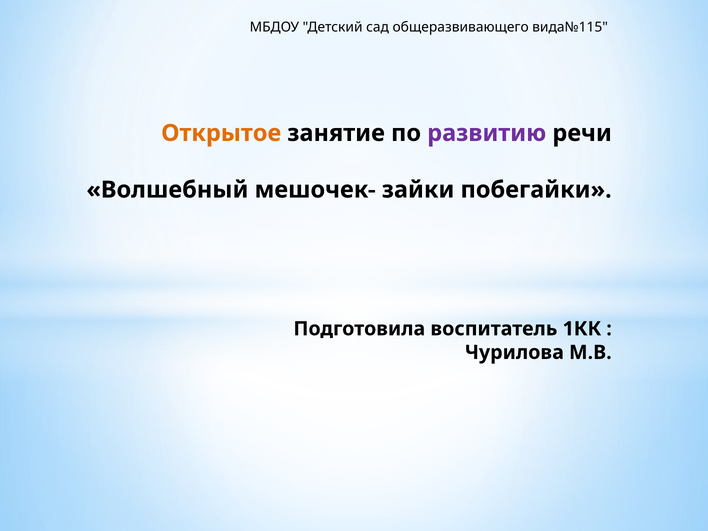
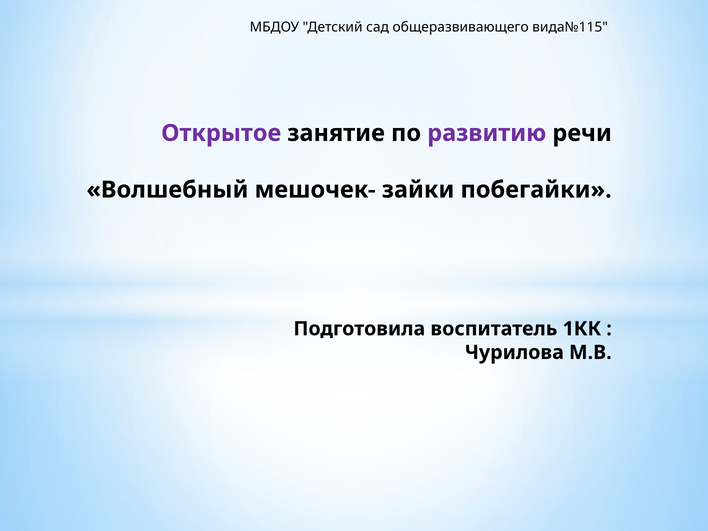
Открытое colour: orange -> purple
